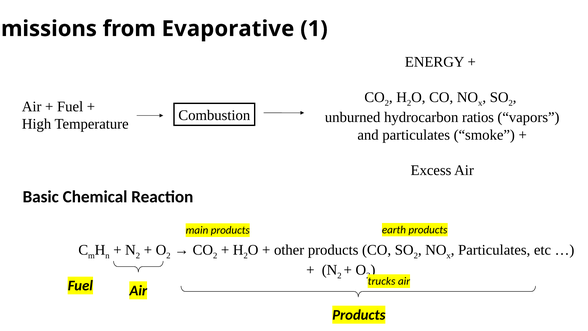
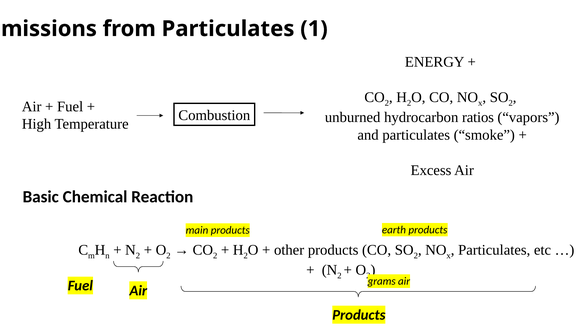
from Evaporative: Evaporative -> Particulates
trucks: trucks -> grams
